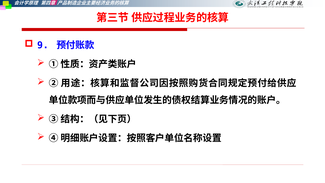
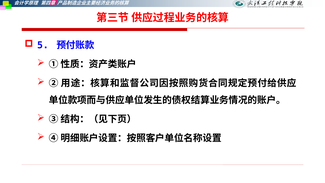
9: 9 -> 5
